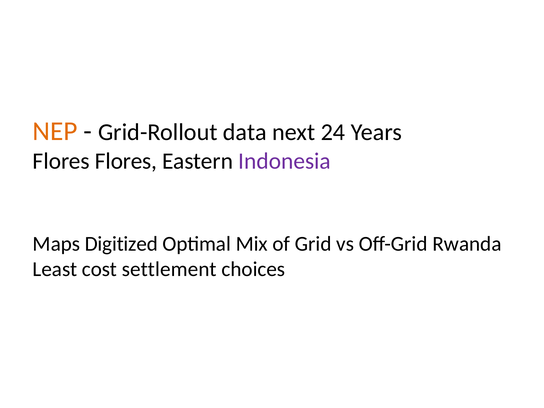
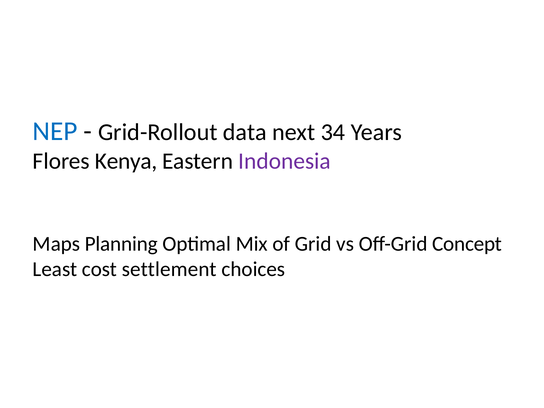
NEP colour: orange -> blue
24: 24 -> 34
Flores Flores: Flores -> Kenya
Digitized: Digitized -> Planning
Rwanda: Rwanda -> Concept
